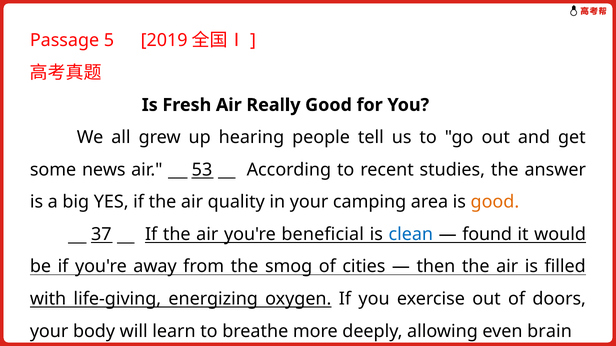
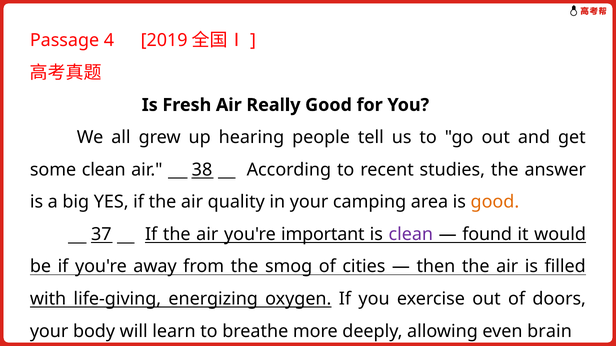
5: 5 -> 4
some news: news -> clean
53: 53 -> 38
beneficial: beneficial -> important
clean at (411, 235) colour: blue -> purple
